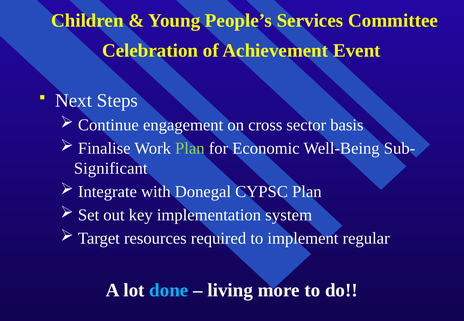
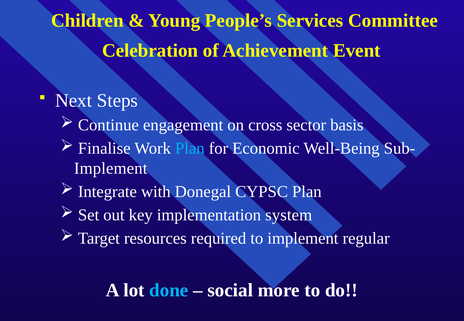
Plan at (190, 148) colour: light green -> light blue
Significant at (111, 168): Significant -> Implement
living: living -> social
